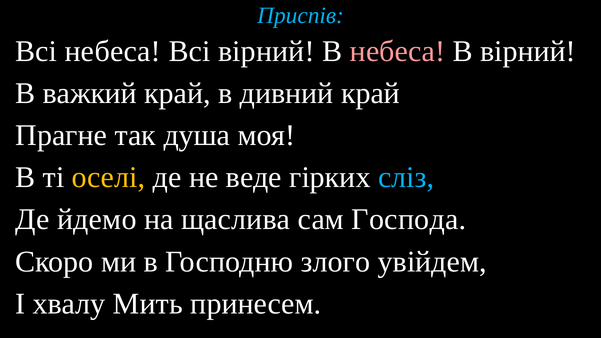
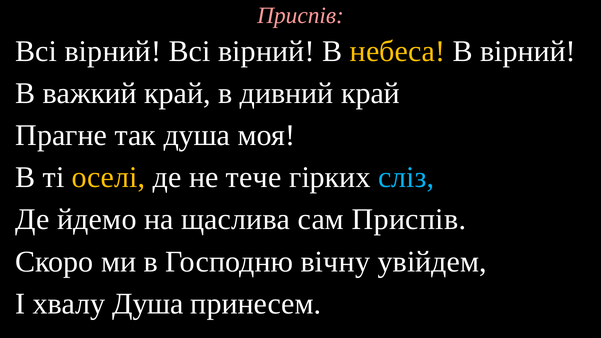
Приспів at (301, 16) colour: light blue -> pink
небеса at (113, 51): небеса -> вірний
небеса at (397, 51) colour: pink -> yellow
веде: веде -> тече
сам Господа: Господа -> Приспів
злого: злого -> вічну
хвалу Мить: Мить -> Душа
